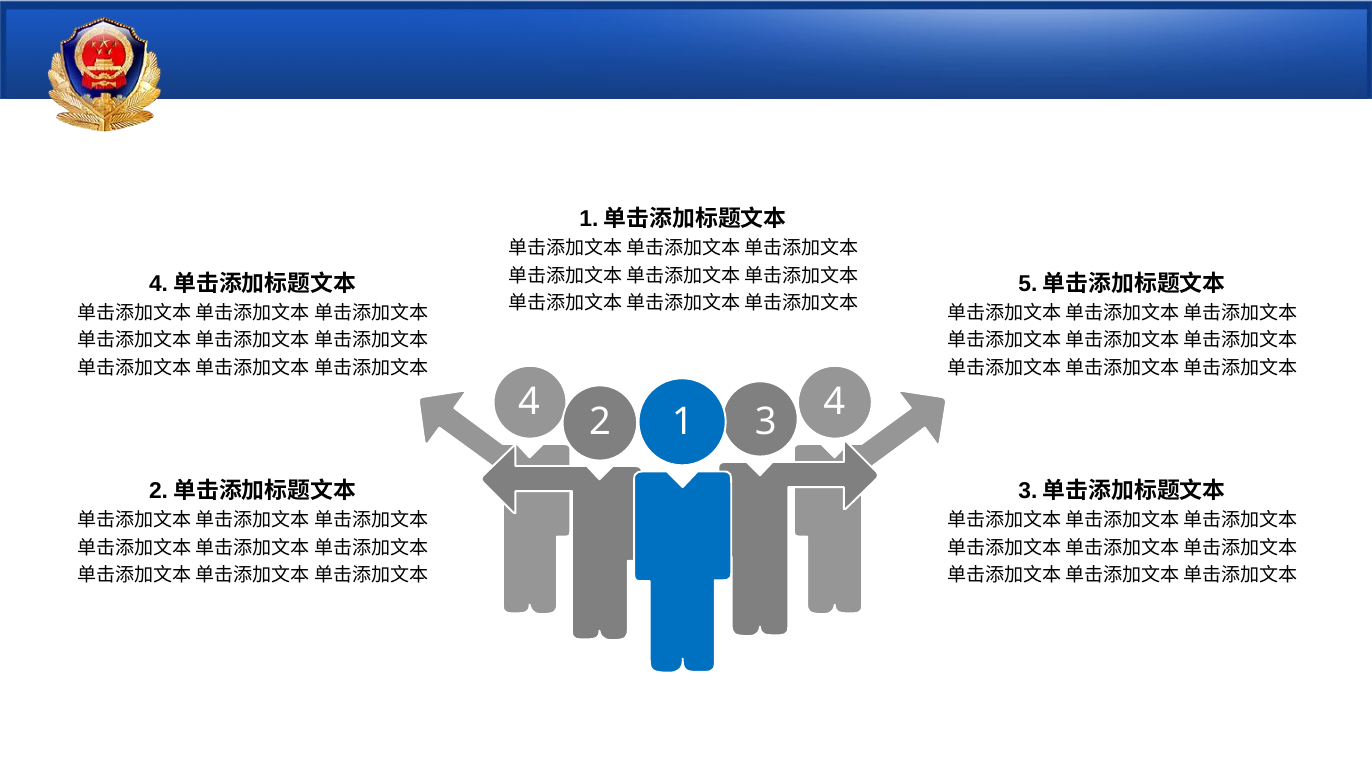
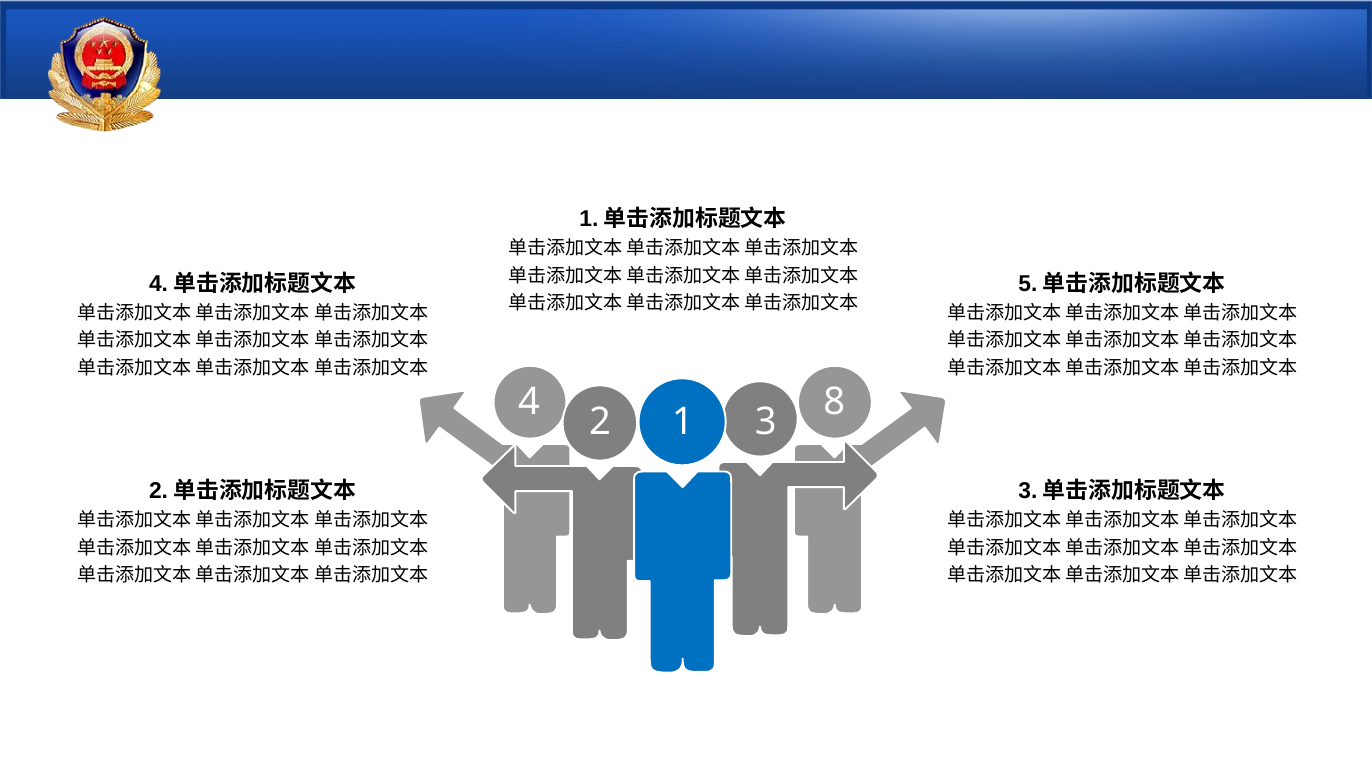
4 4: 4 -> 8
